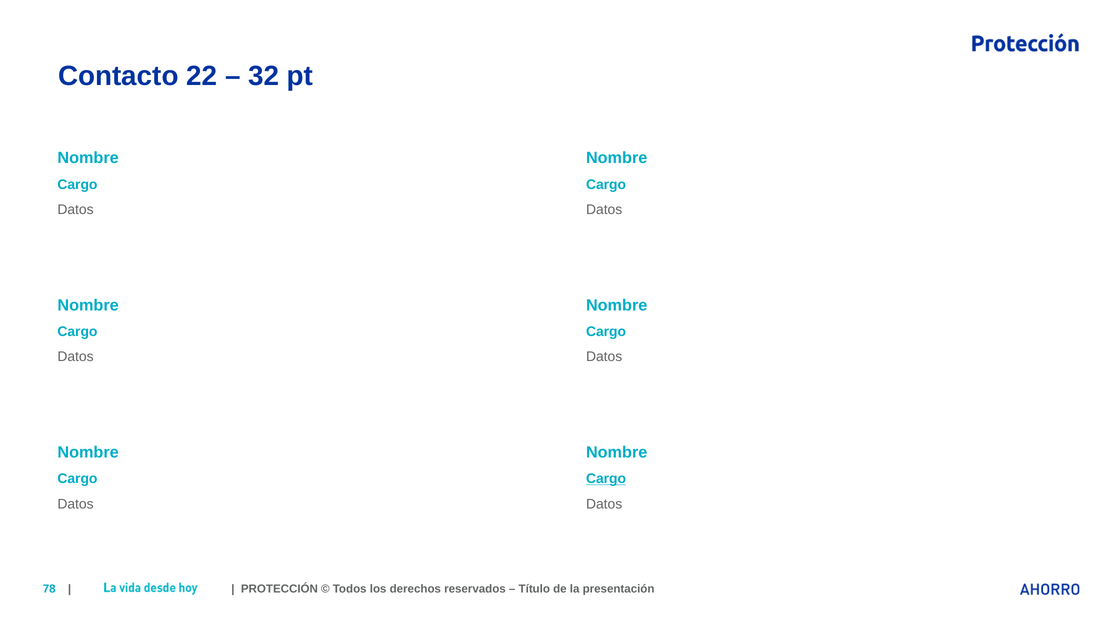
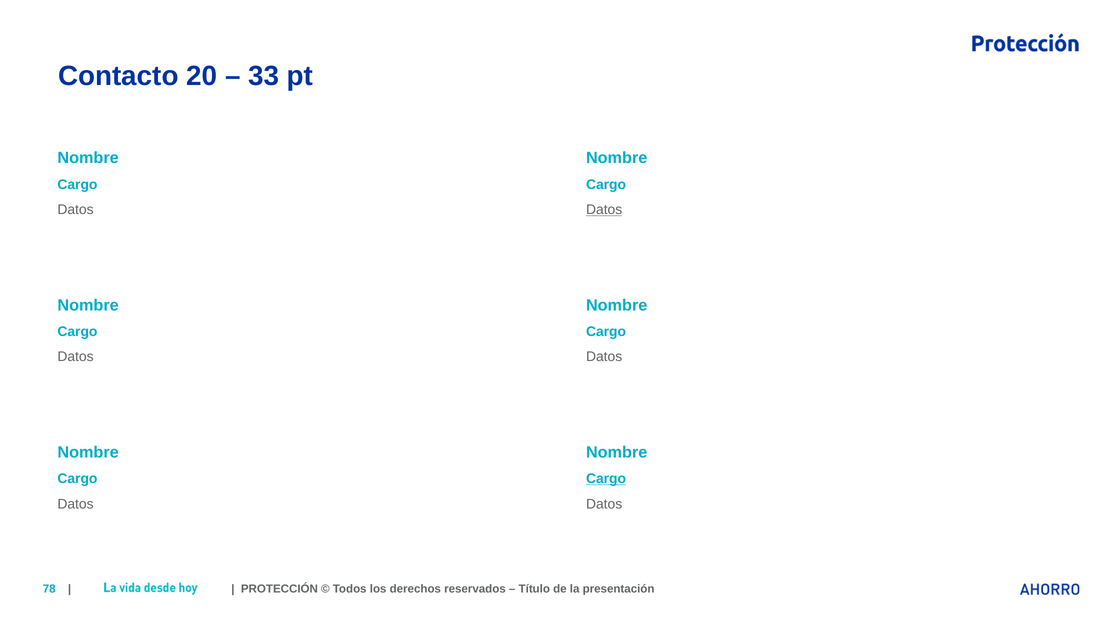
22: 22 -> 20
32: 32 -> 33
Datos at (604, 210) underline: none -> present
